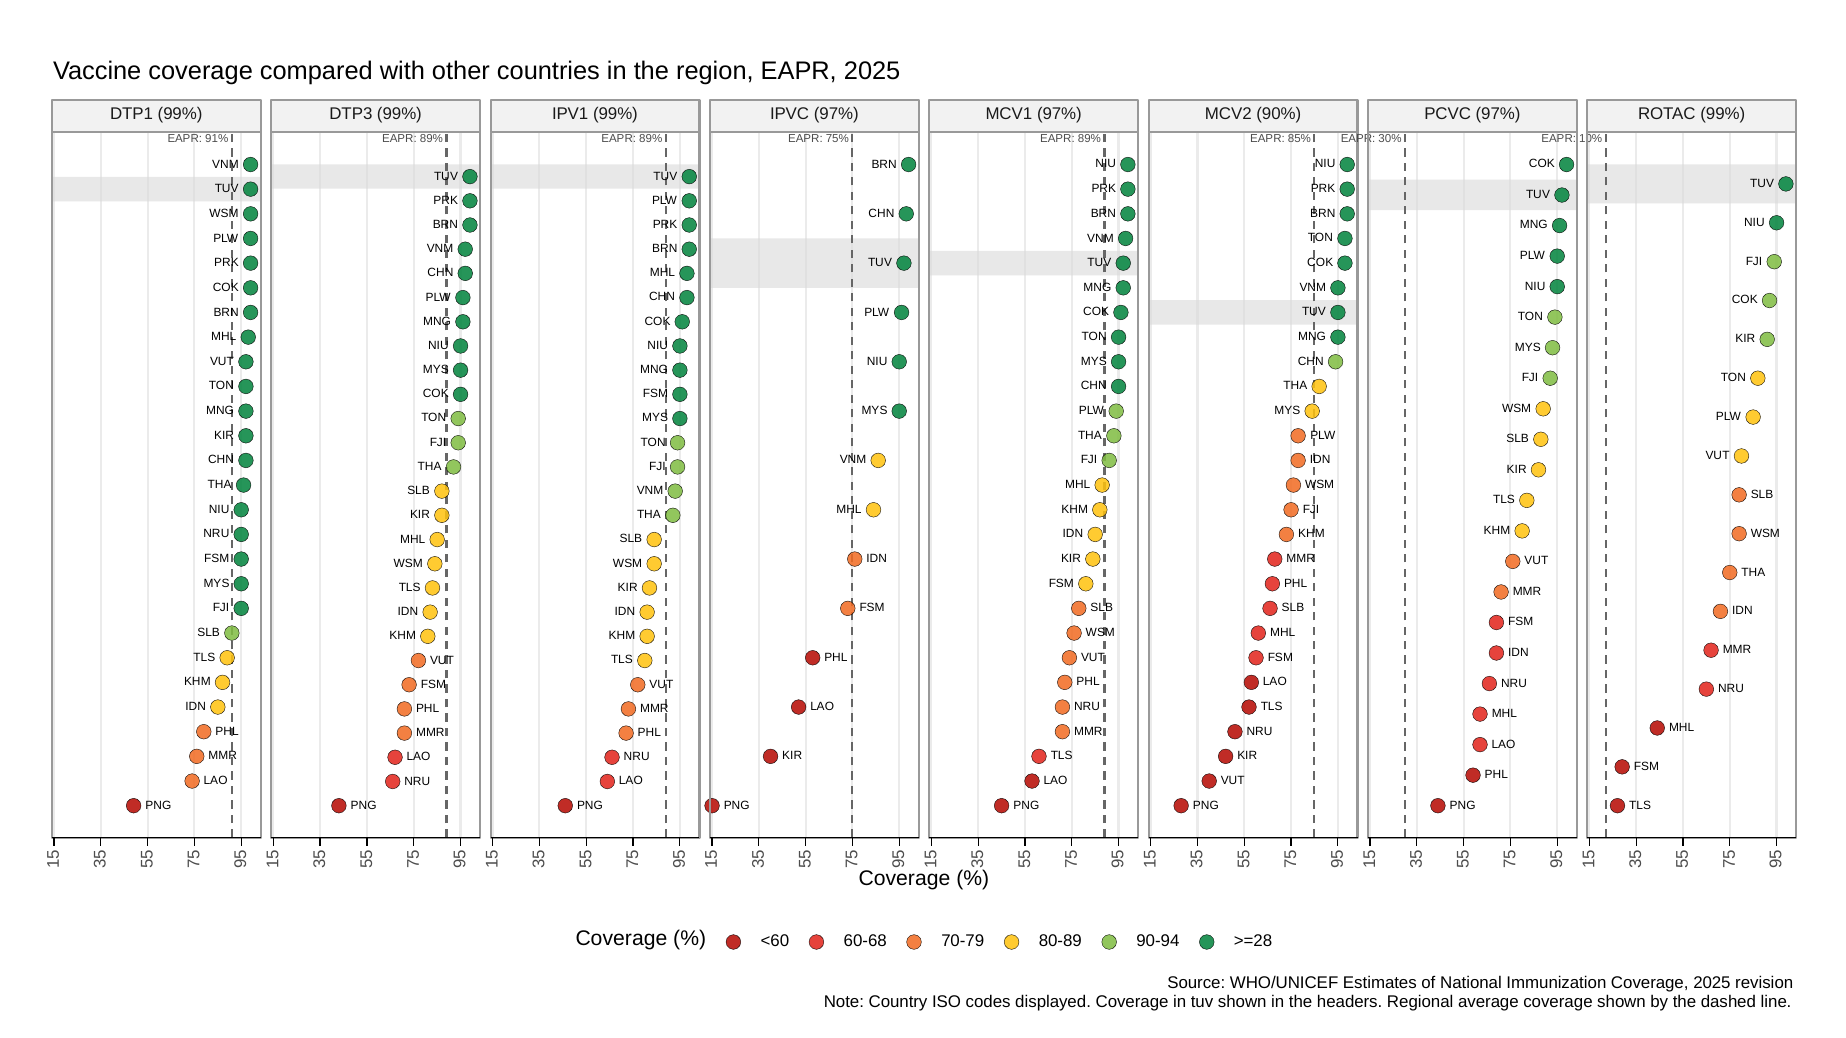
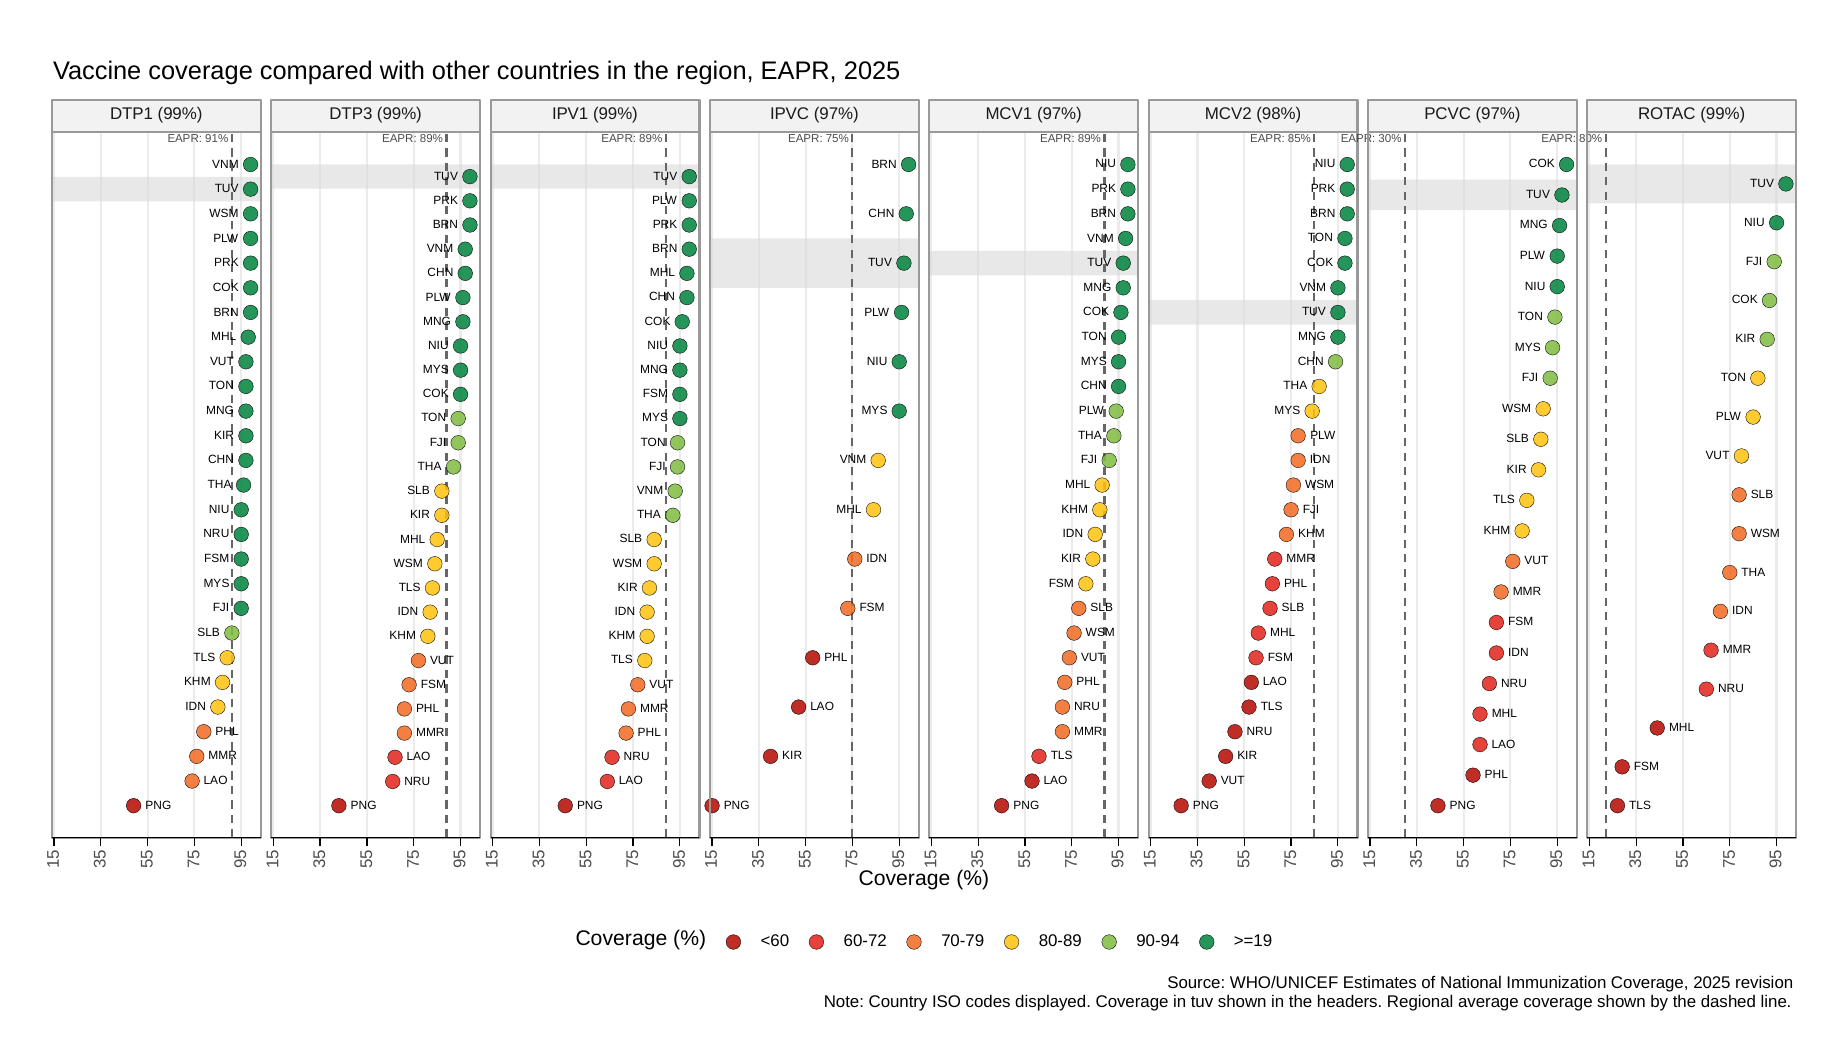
90%: 90% -> 98%
10%: 10% -> 80%
60-68: 60-68 -> 60-72
>=28: >=28 -> >=19
